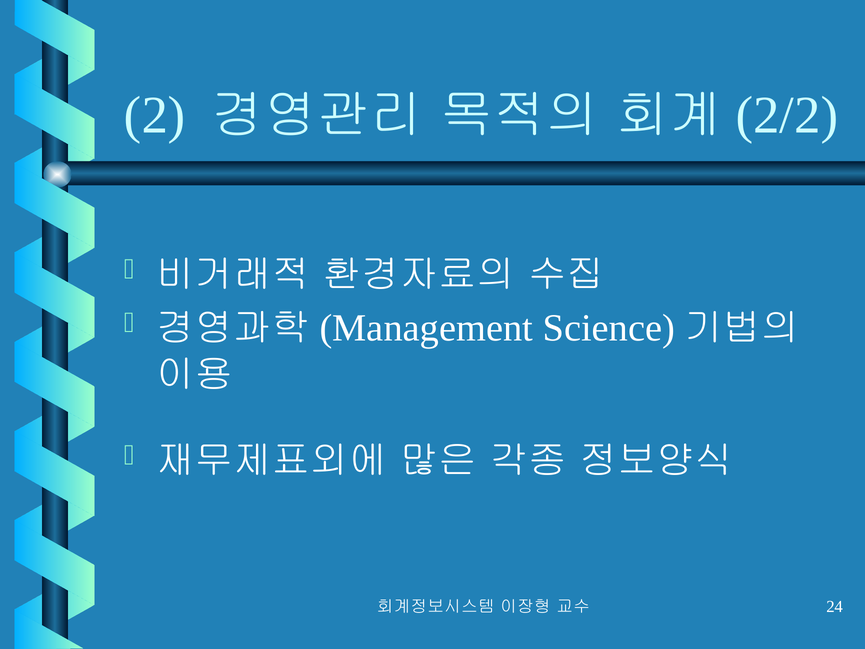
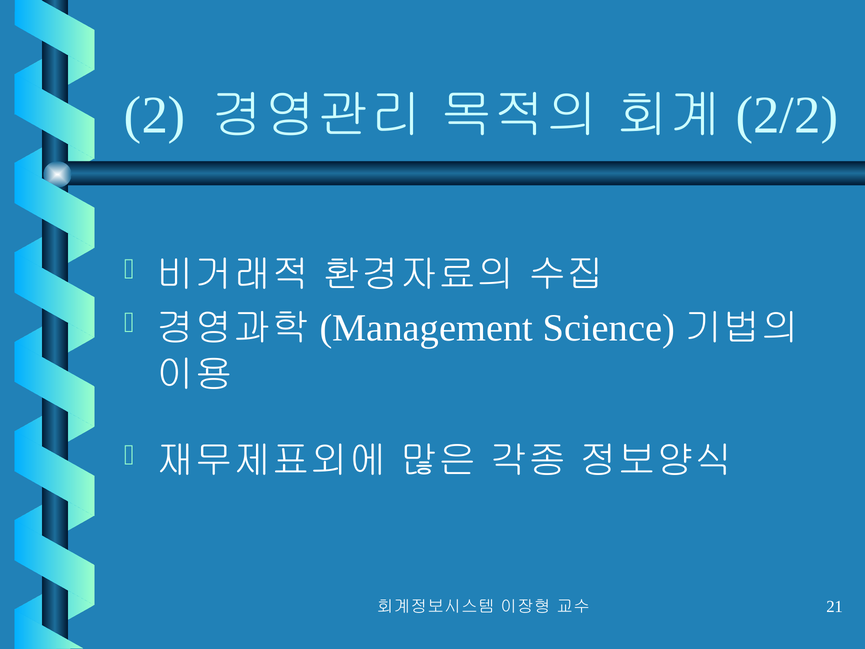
24: 24 -> 21
